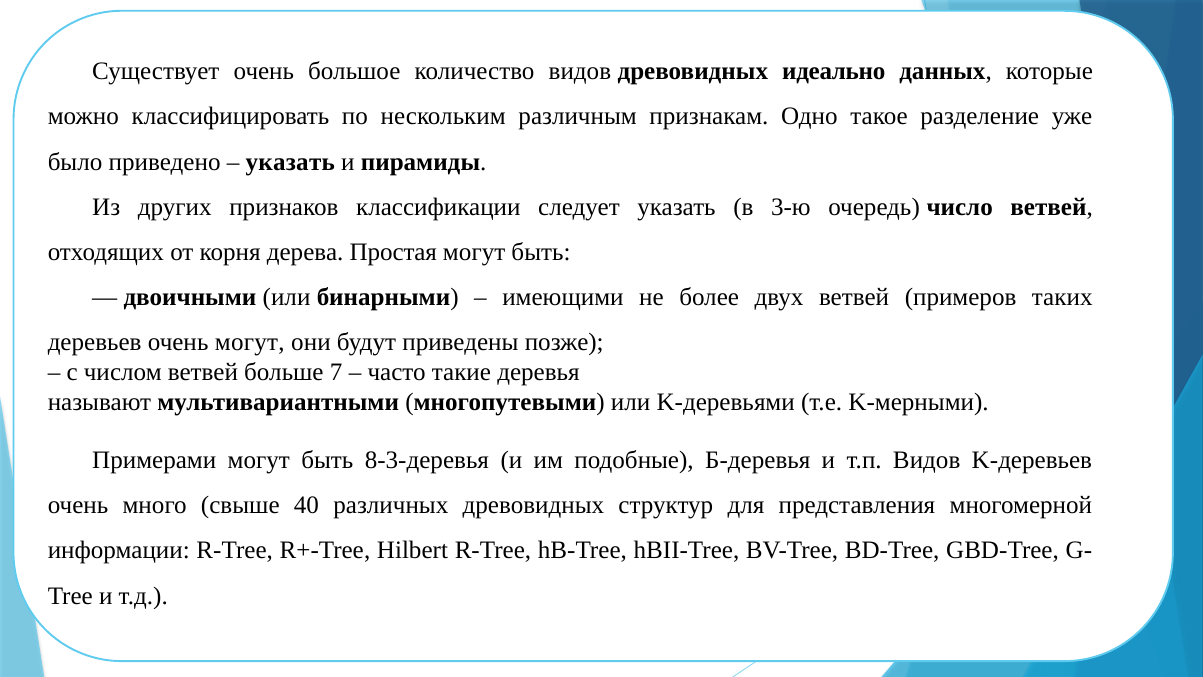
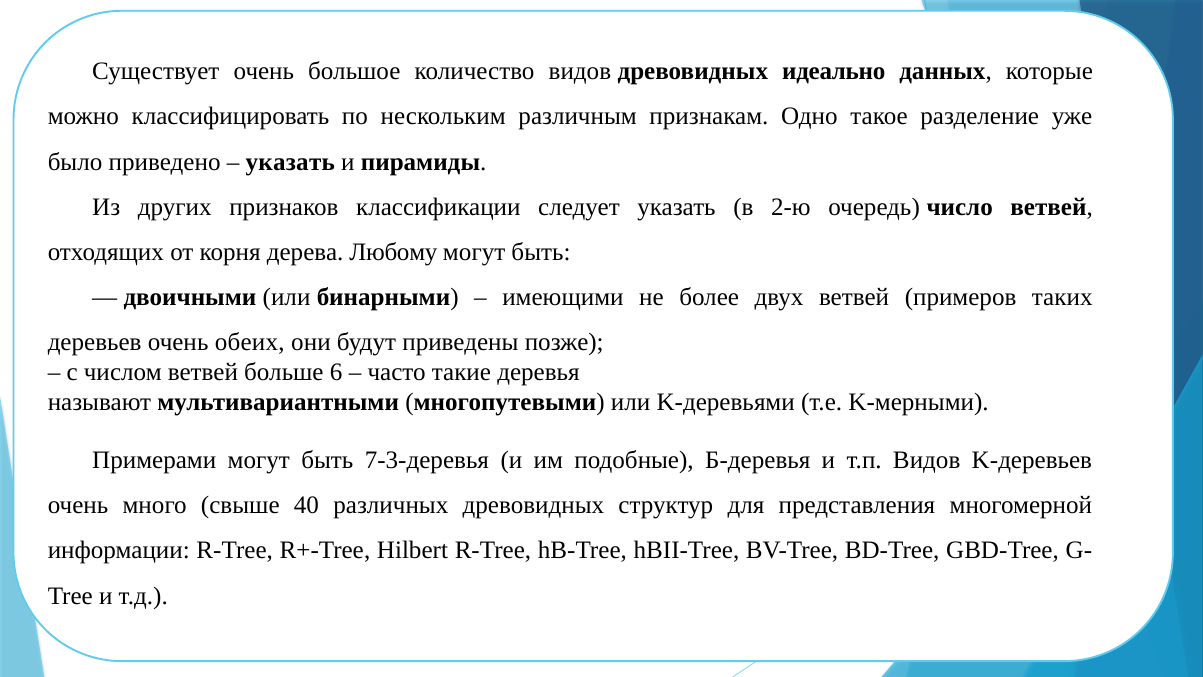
3-ю: 3-ю -> 2-ю
Простая: Простая -> Любому
очень могут: могут -> обеих
7: 7 -> 6
8-3-деревья: 8-3-деревья -> 7-3-деревья
